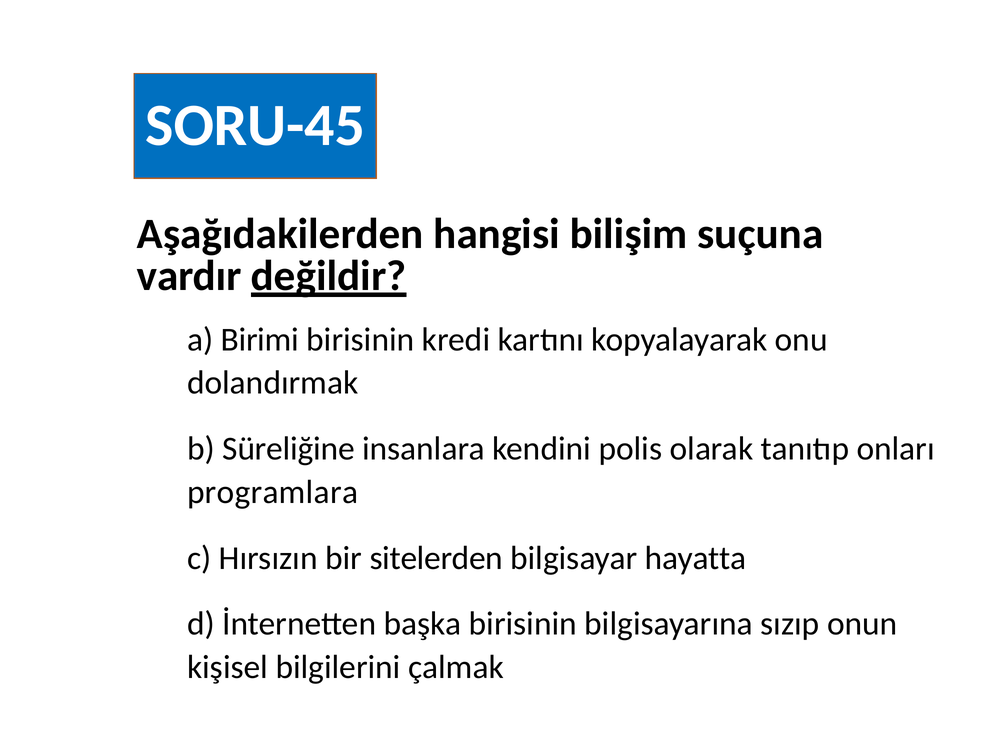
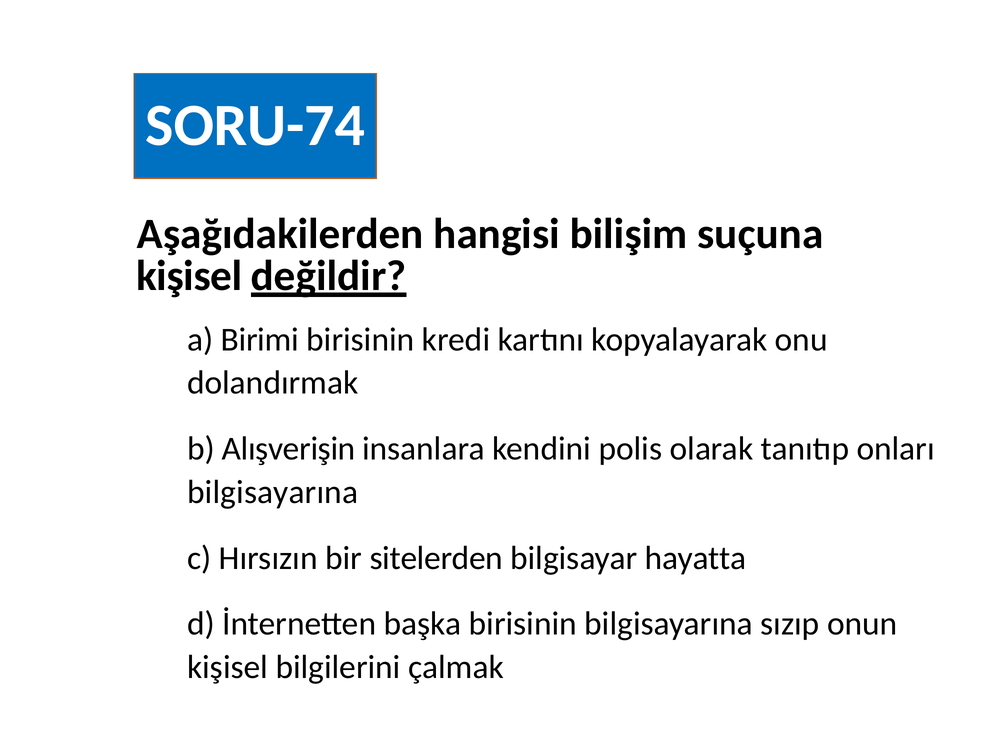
SORU-45: SORU-45 -> SORU-74
vardır at (189, 276): vardır -> kişisel
Süreliğine: Süreliğine -> Alışverişin
programlara at (273, 492): programlara -> bilgisayarına
